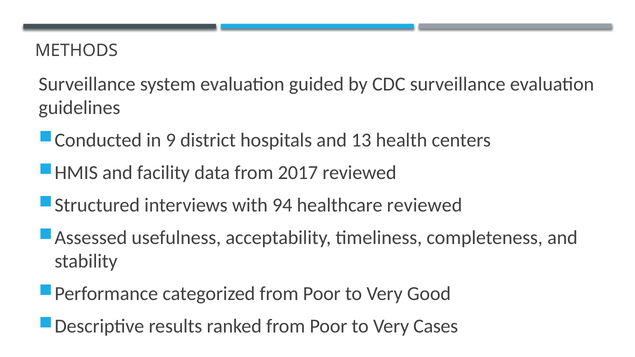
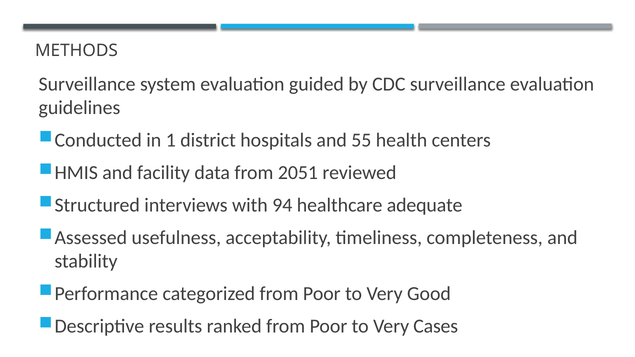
9: 9 -> 1
13: 13 -> 55
2017: 2017 -> 2051
healthcare reviewed: reviewed -> adequate
